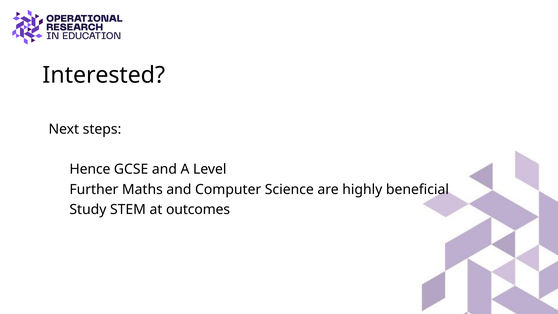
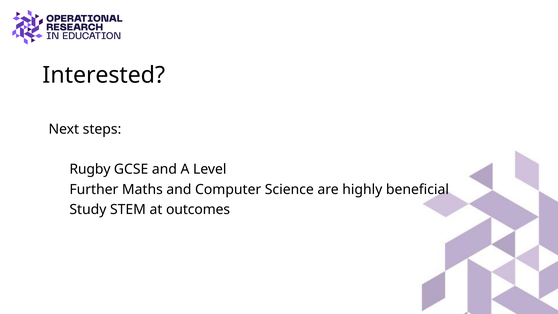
Hence: Hence -> Rugby
